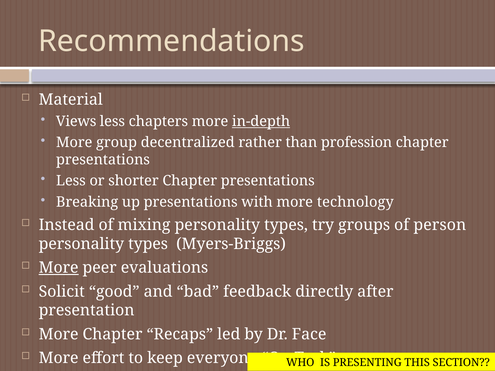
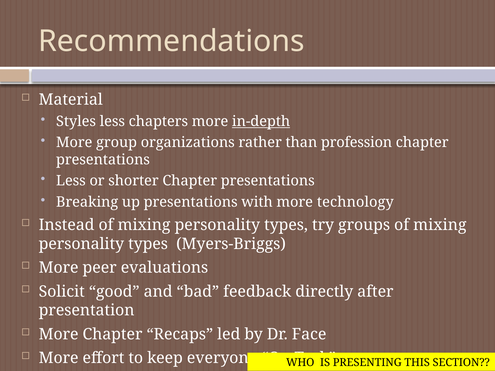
Views: Views -> Styles
decentralized: decentralized -> organizations
groups of person: person -> mixing
More at (59, 268) underline: present -> none
